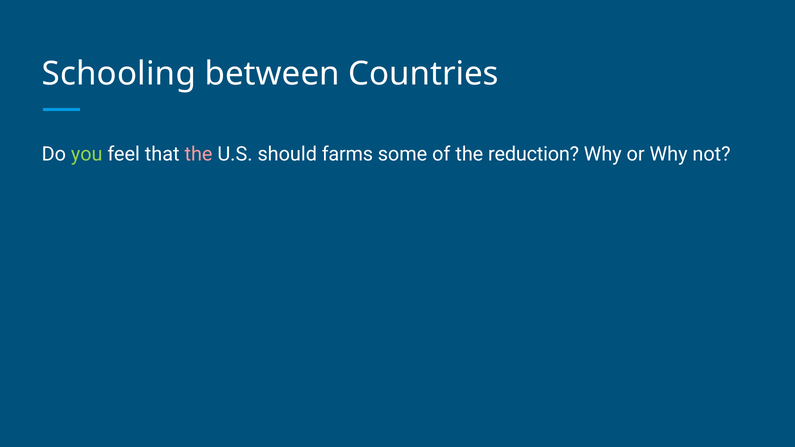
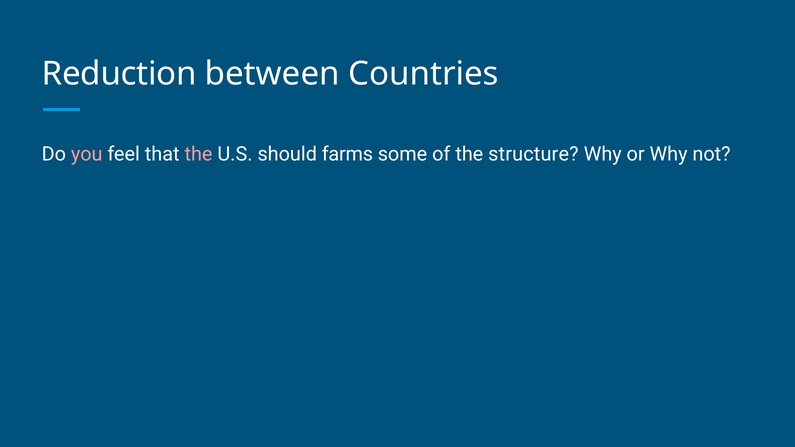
Schooling: Schooling -> Reduction
you colour: light green -> pink
reduction: reduction -> structure
